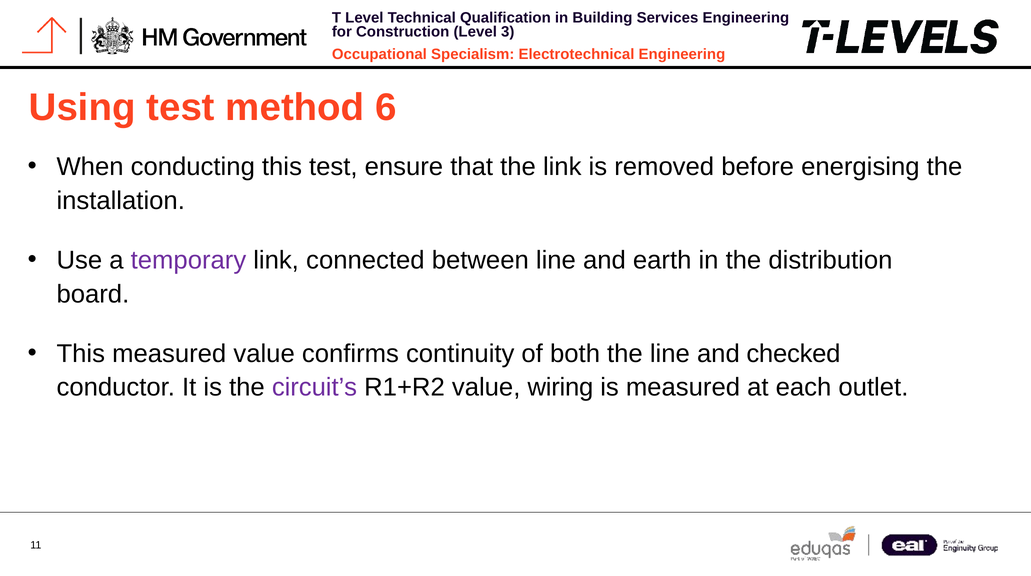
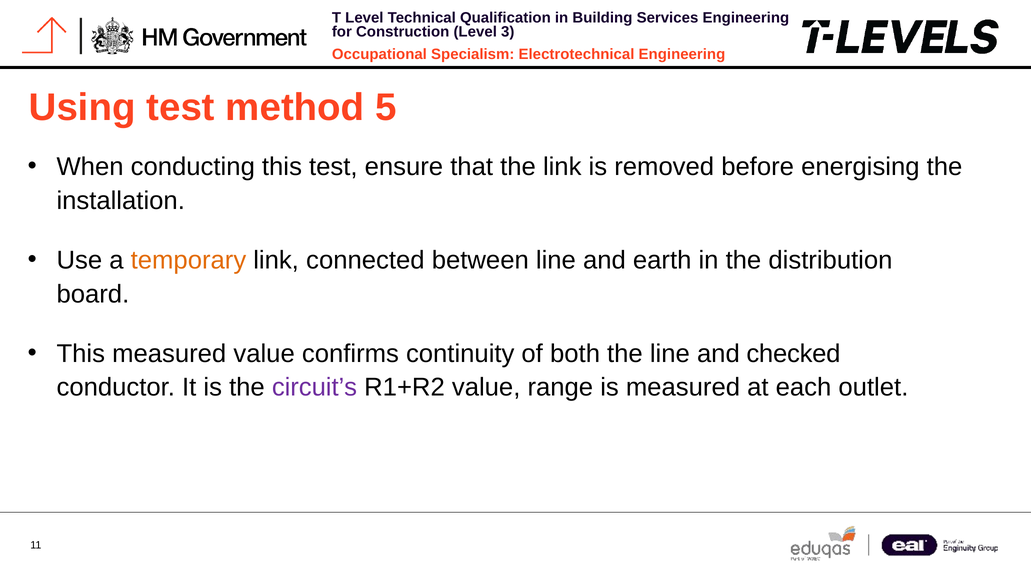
6: 6 -> 5
temporary colour: purple -> orange
wiring: wiring -> range
